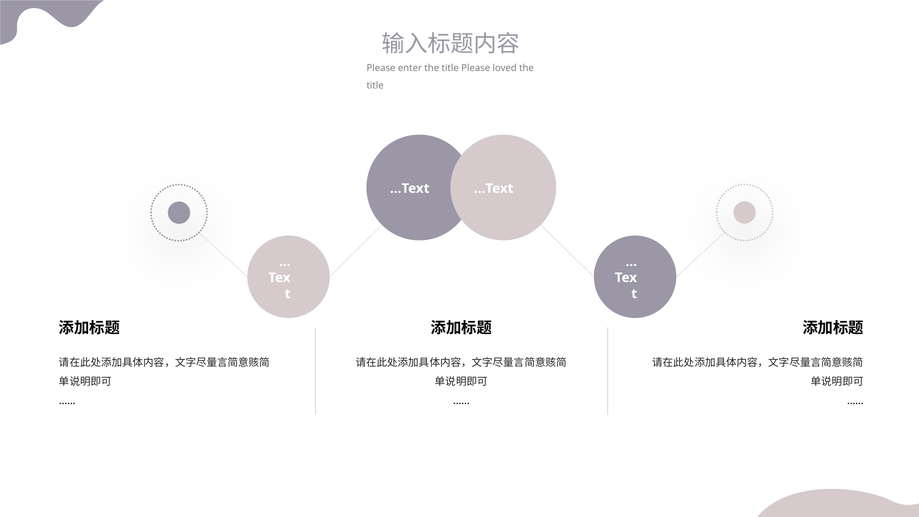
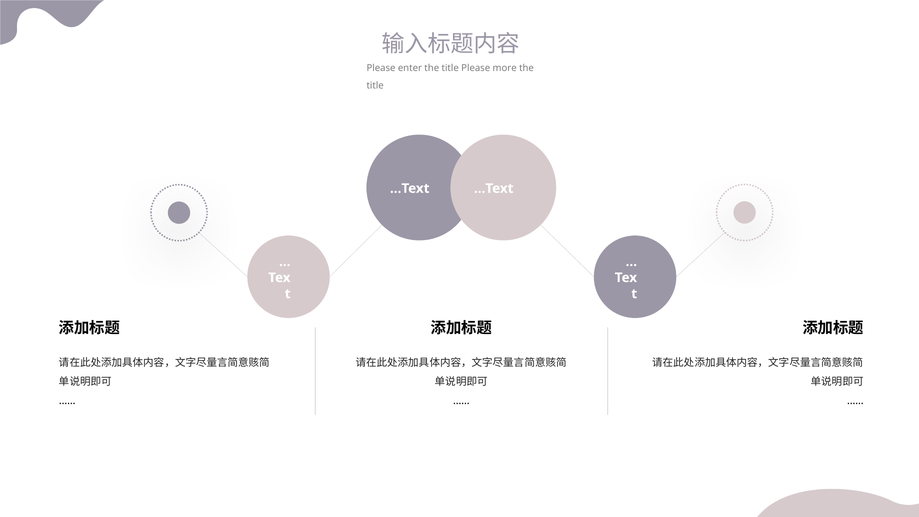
loved: loved -> more
